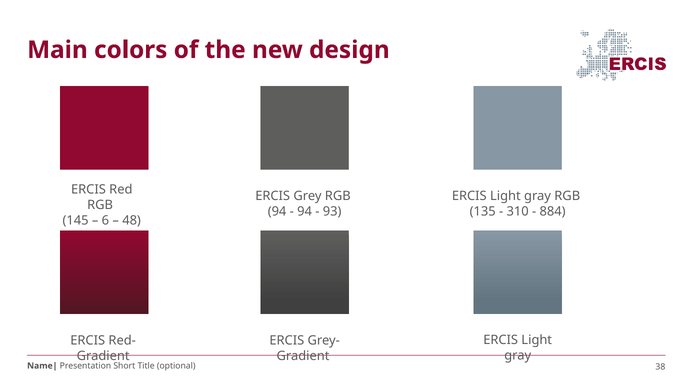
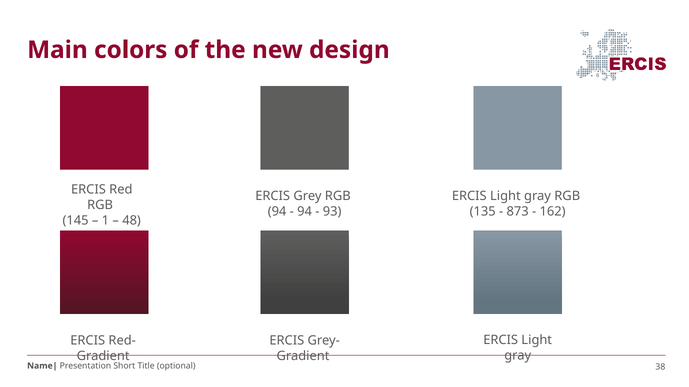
310: 310 -> 873
884: 884 -> 162
6: 6 -> 1
